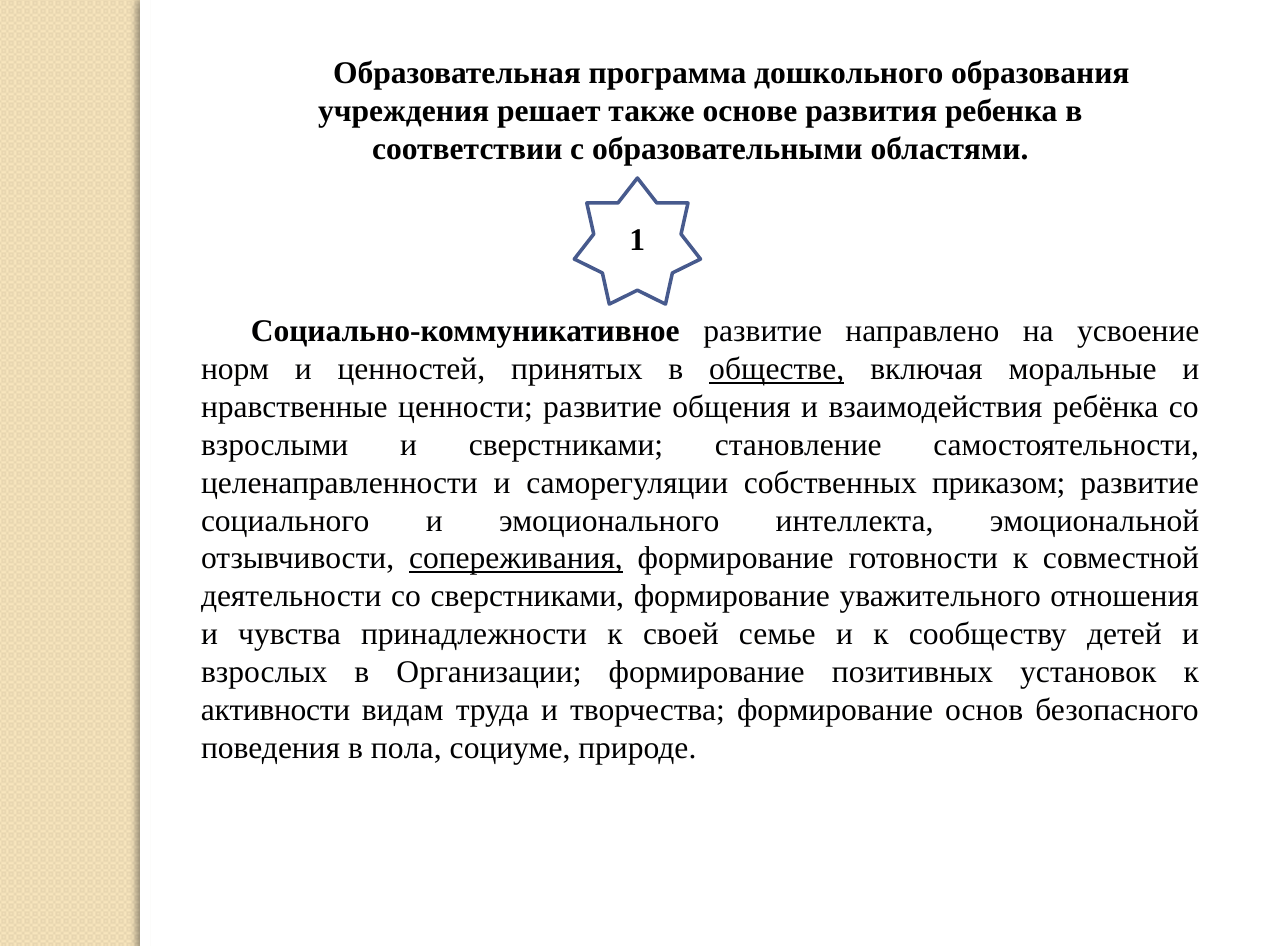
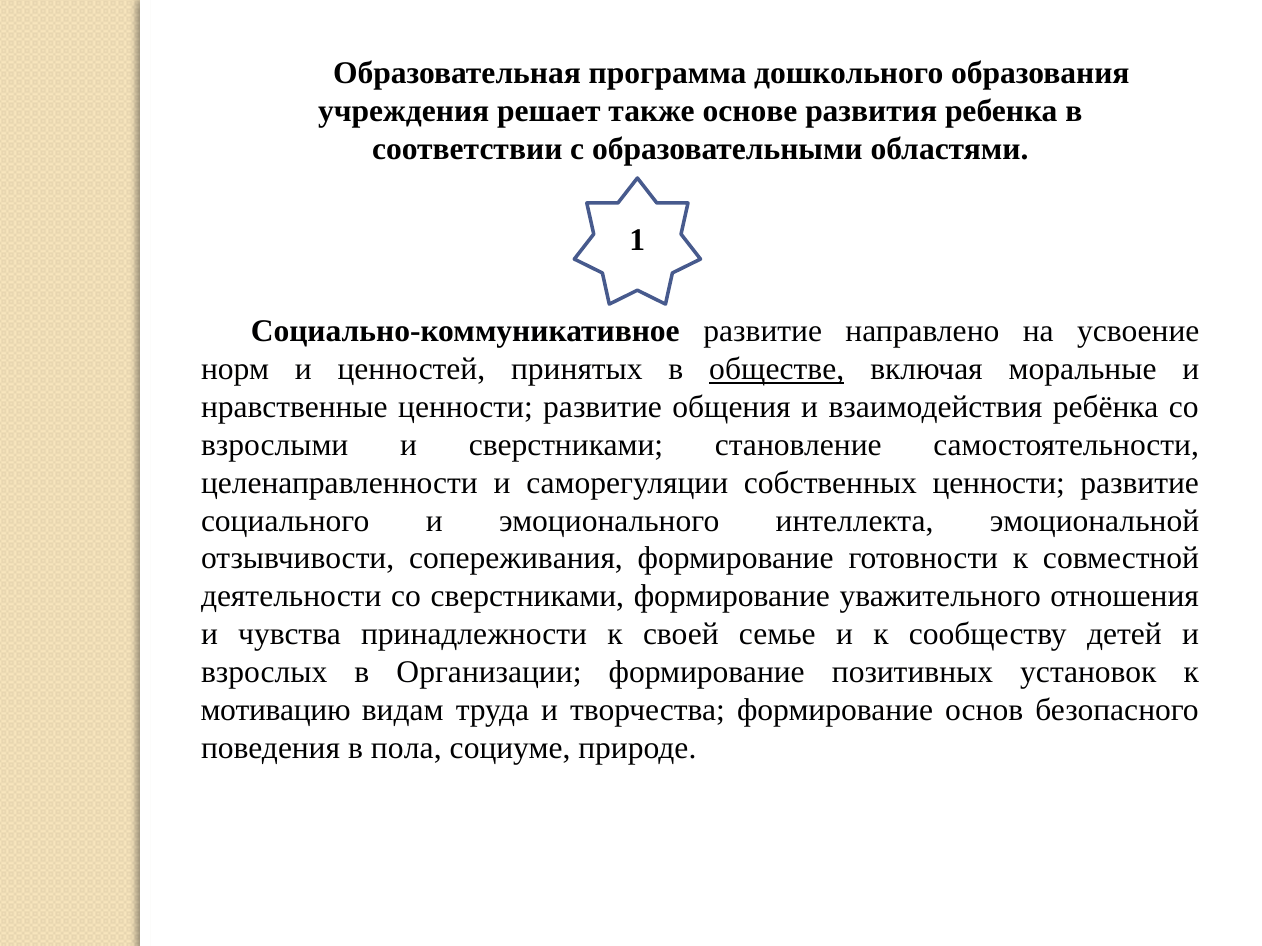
собственных приказом: приказом -> ценности
сопереживания underline: present -> none
активности: активности -> мотивацию
